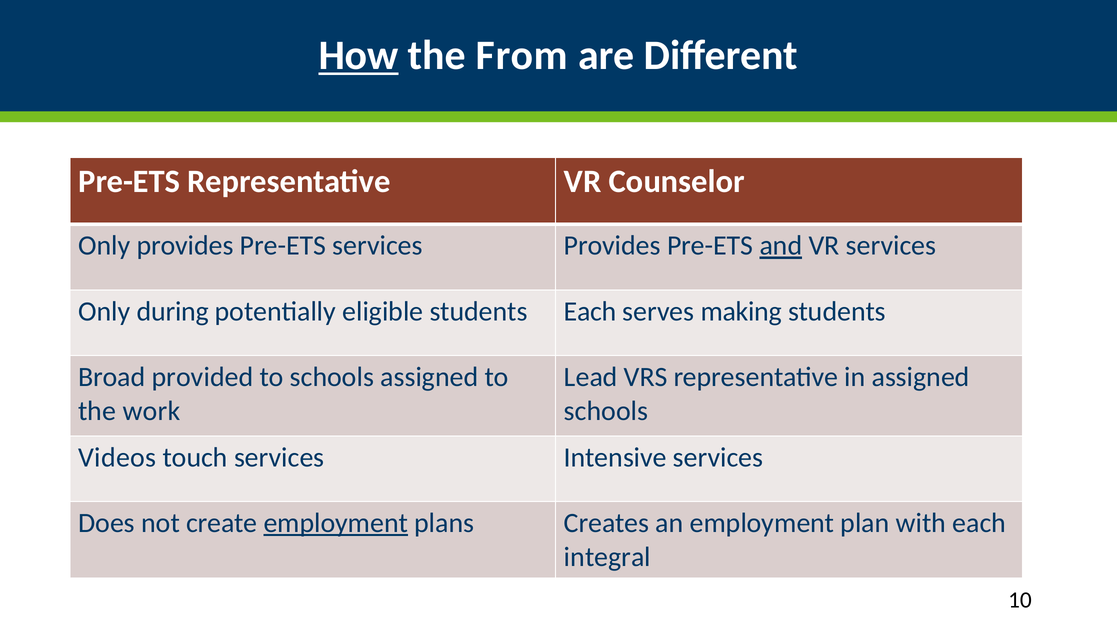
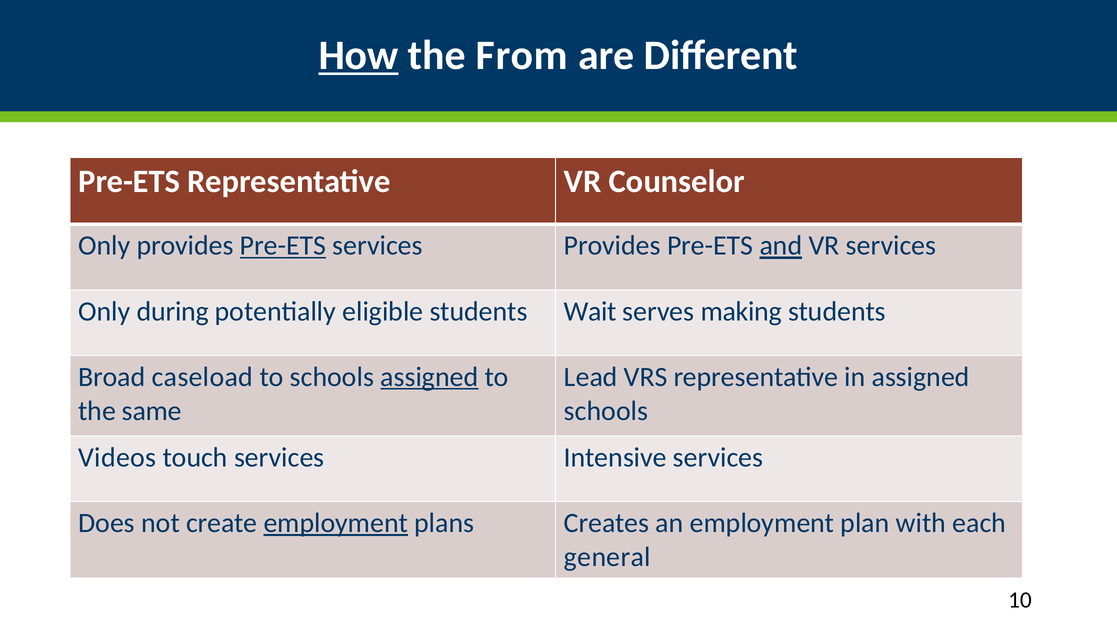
Pre-ETS at (283, 246) underline: none -> present
students Each: Each -> Wait
provided: provided -> caseload
assigned at (429, 377) underline: none -> present
work: work -> same
integral: integral -> general
